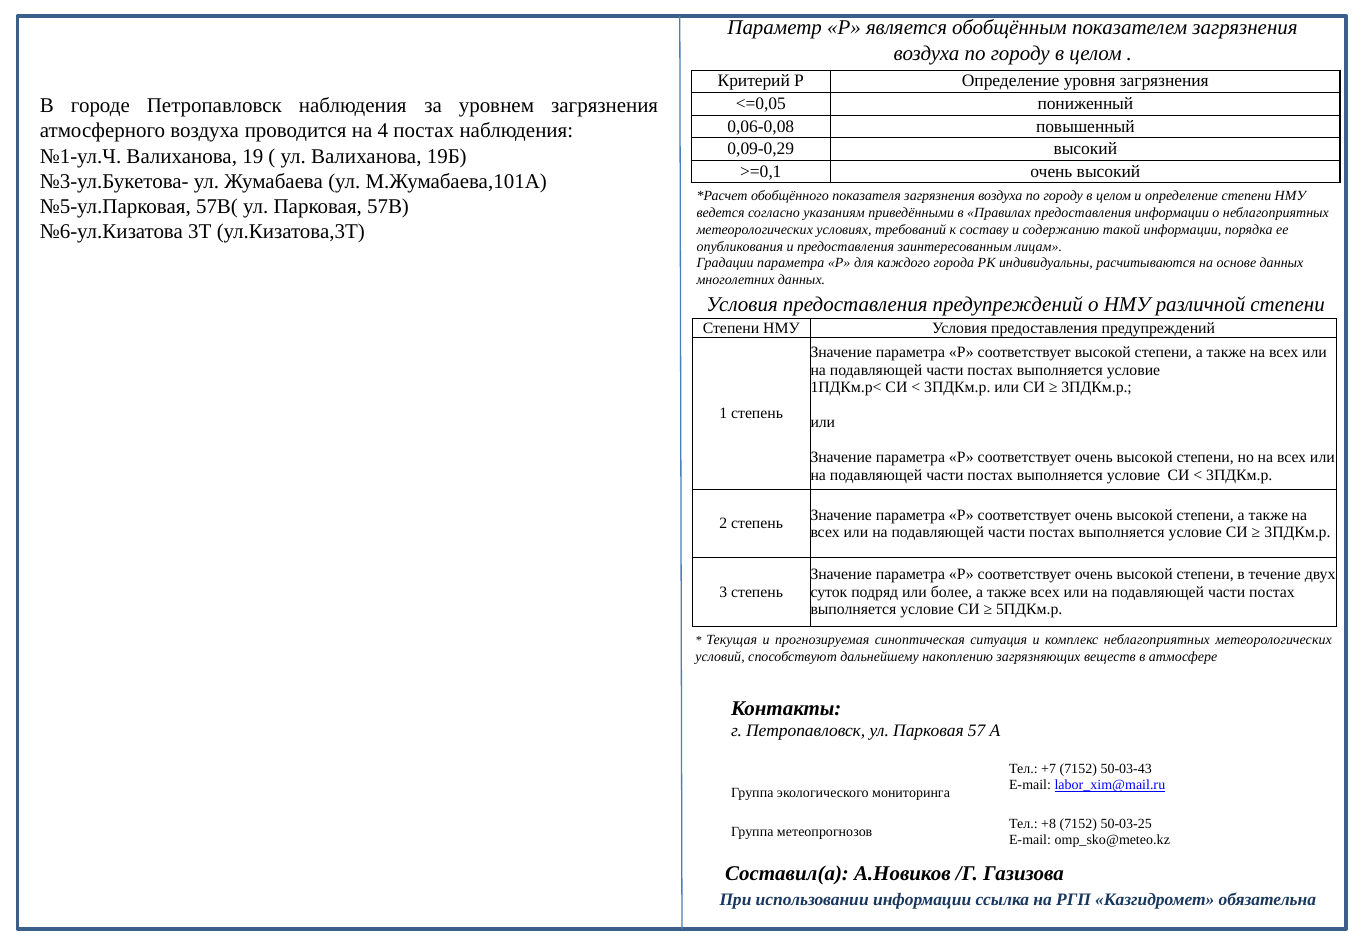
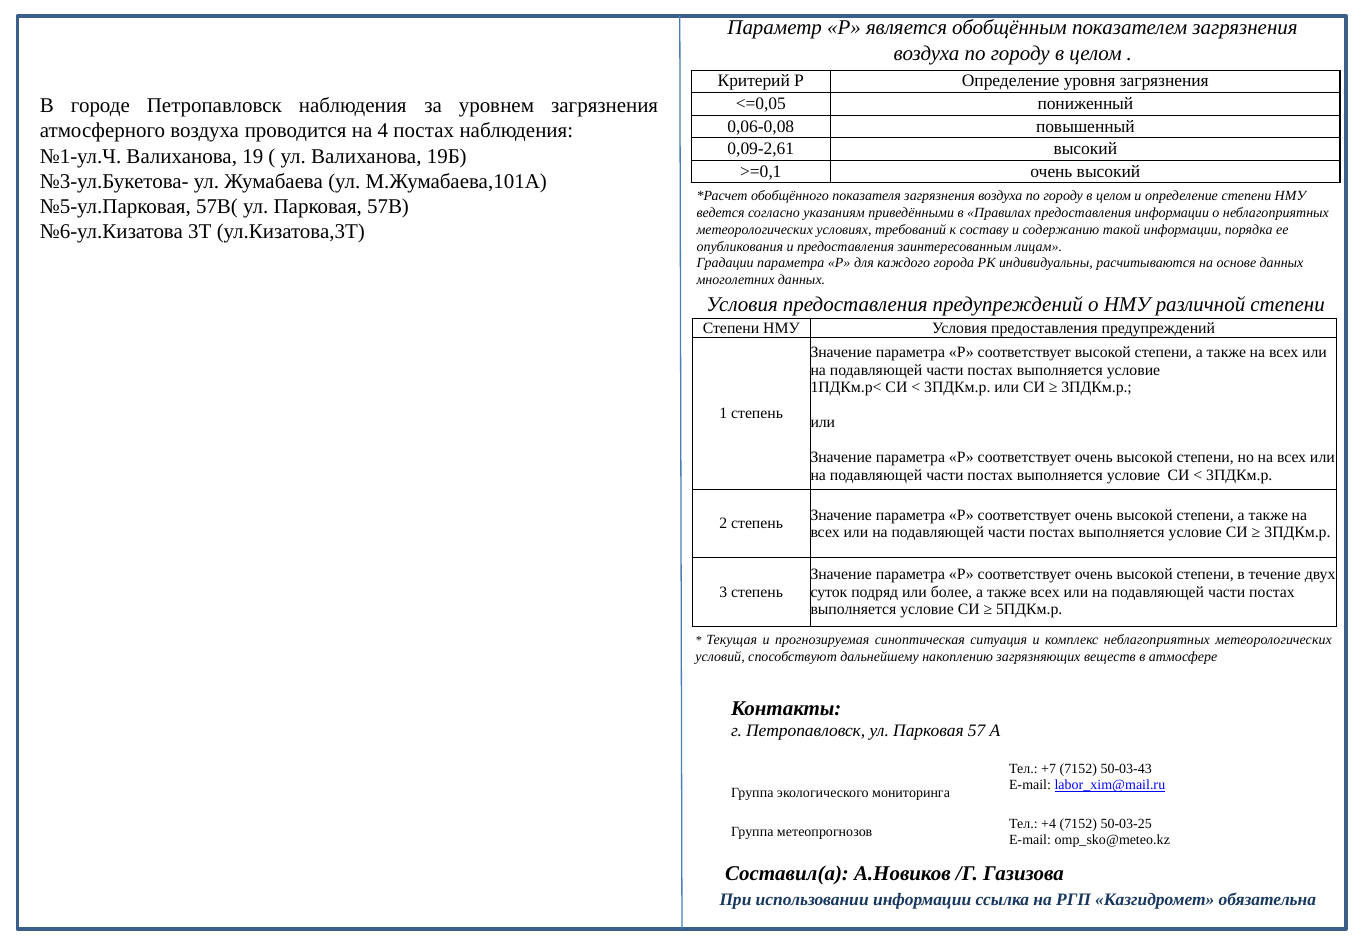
0,09-0,29: 0,09-0,29 -> 0,09-2,61
+8: +8 -> +4
